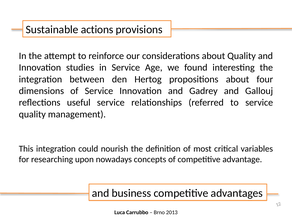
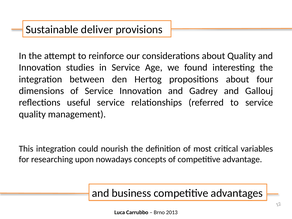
actions: actions -> deliver
